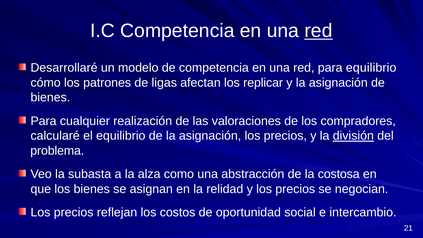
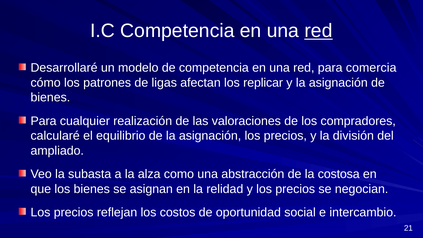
para equilibrio: equilibrio -> comercia
división underline: present -> none
problema: problema -> ampliado
